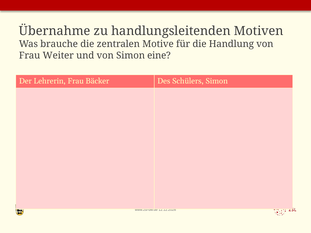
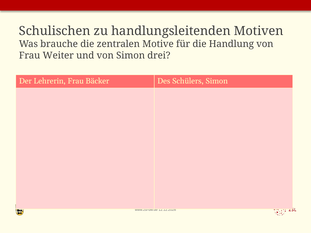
Übernahme: Übernahme -> Schulischen
eine: eine -> drei
